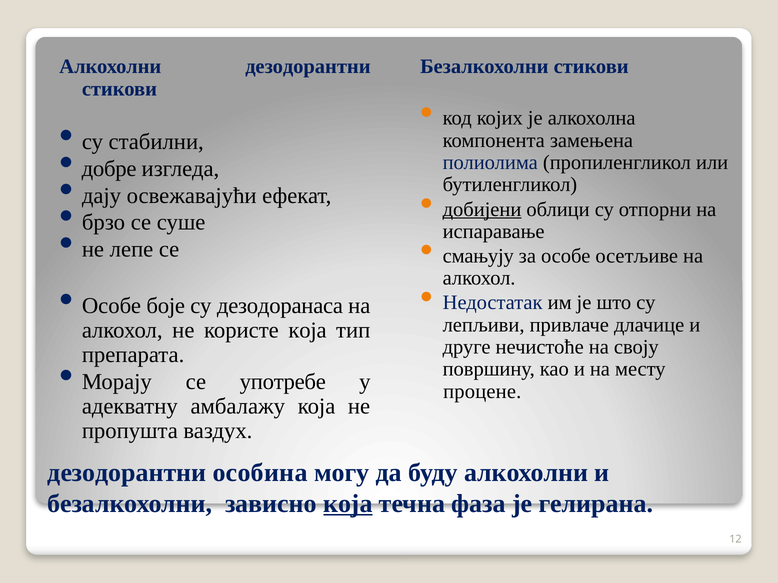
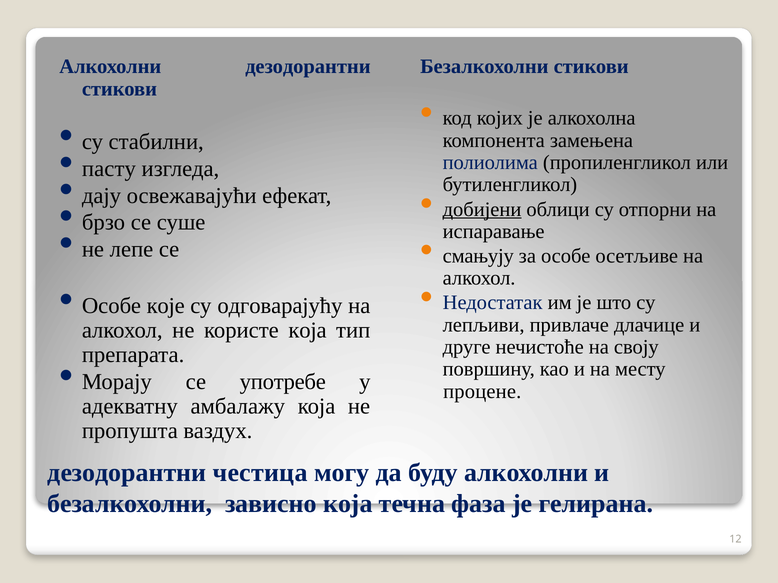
добре: добре -> пасту
боје: боје -> кoје
дезодоранаса: дезодоранаса -> одговарајућу
особина: особина -> честица
која at (348, 504) underline: present -> none
